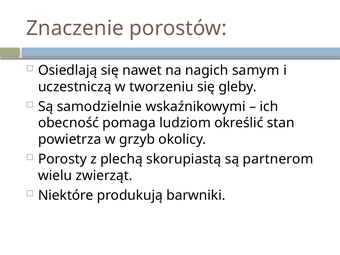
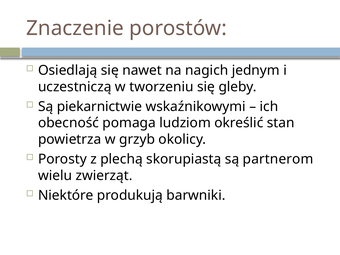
samym: samym -> jednym
samodzielnie: samodzielnie -> piekarnictwie
